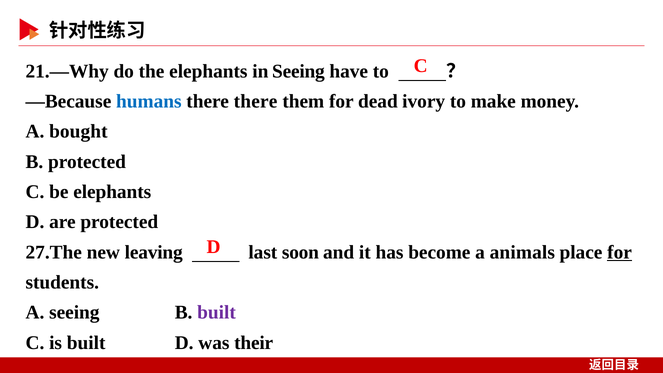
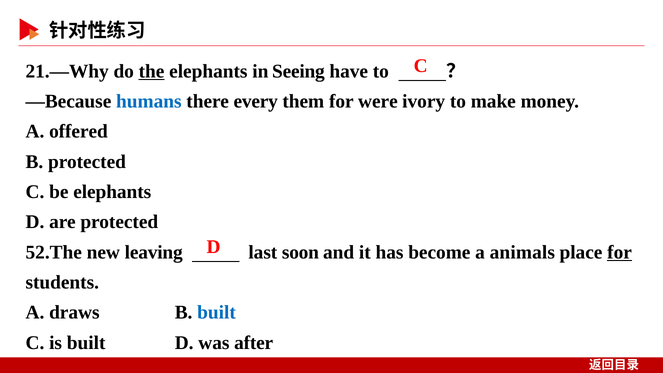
the underline: none -> present
there there: there -> every
dead: dead -> were
bought: bought -> offered
27.The: 27.The -> 52.The
A seeing: seeing -> draws
built at (217, 312) colour: purple -> blue
their: their -> after
